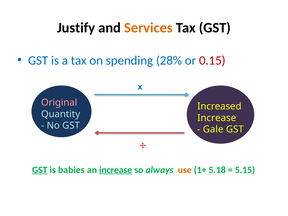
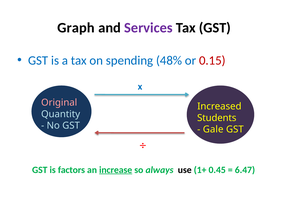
Justify: Justify -> Graph
Services colour: orange -> purple
28%: 28% -> 48%
Increase at (217, 118): Increase -> Students
GST at (40, 170) underline: present -> none
babies: babies -> factors
use colour: orange -> black
5.18: 5.18 -> 0.45
5.15: 5.15 -> 6.47
